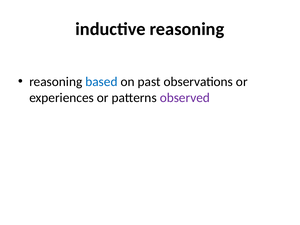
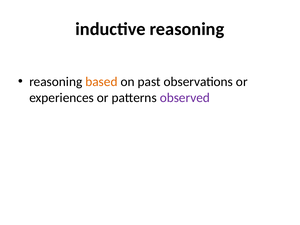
based colour: blue -> orange
